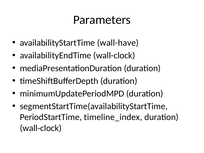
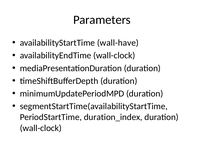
timeline_index: timeline_index -> duration_index
